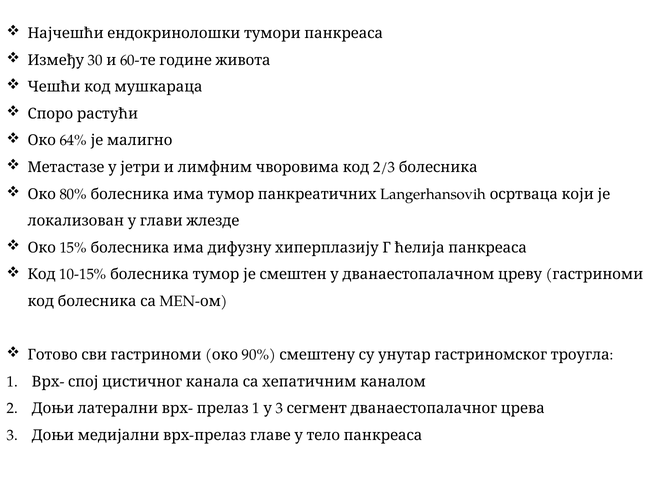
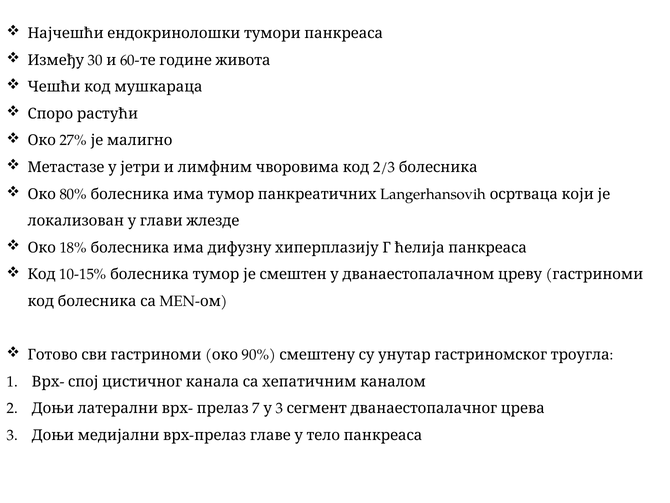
64%: 64% -> 27%
15%: 15% -> 18%
1 at (256, 408): 1 -> 7
